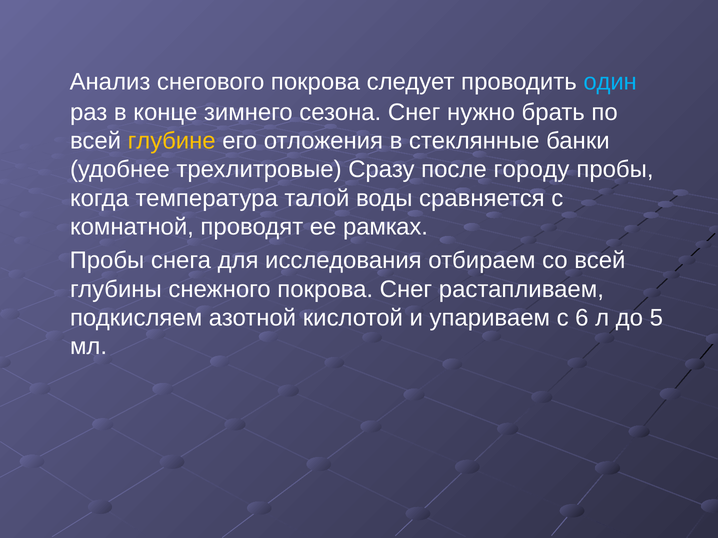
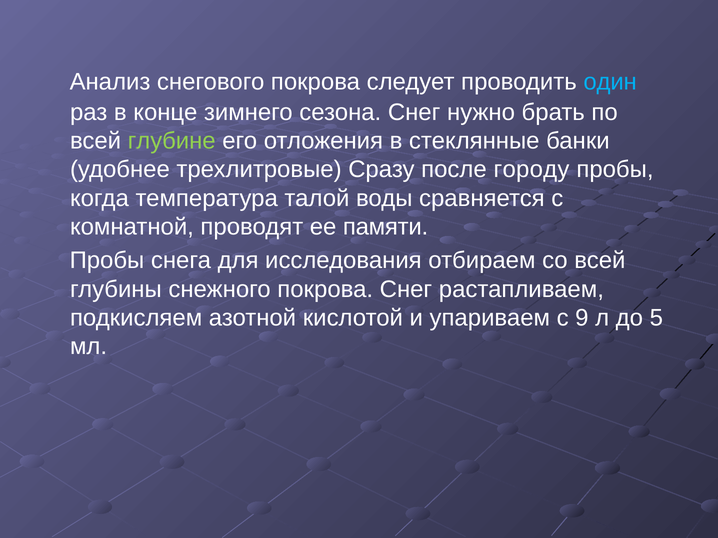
глубине colour: yellow -> light green
рамках: рамках -> памяти
6: 6 -> 9
